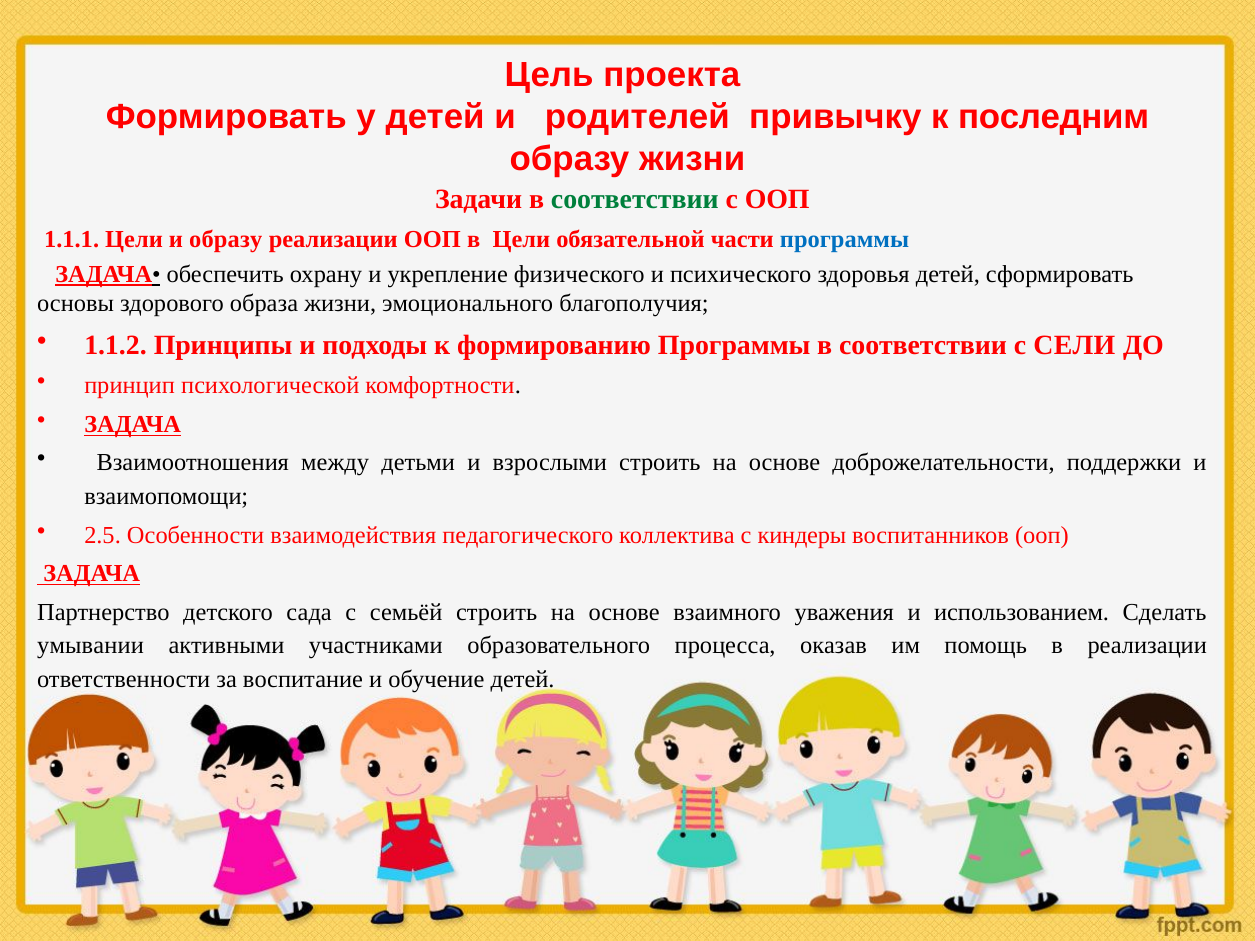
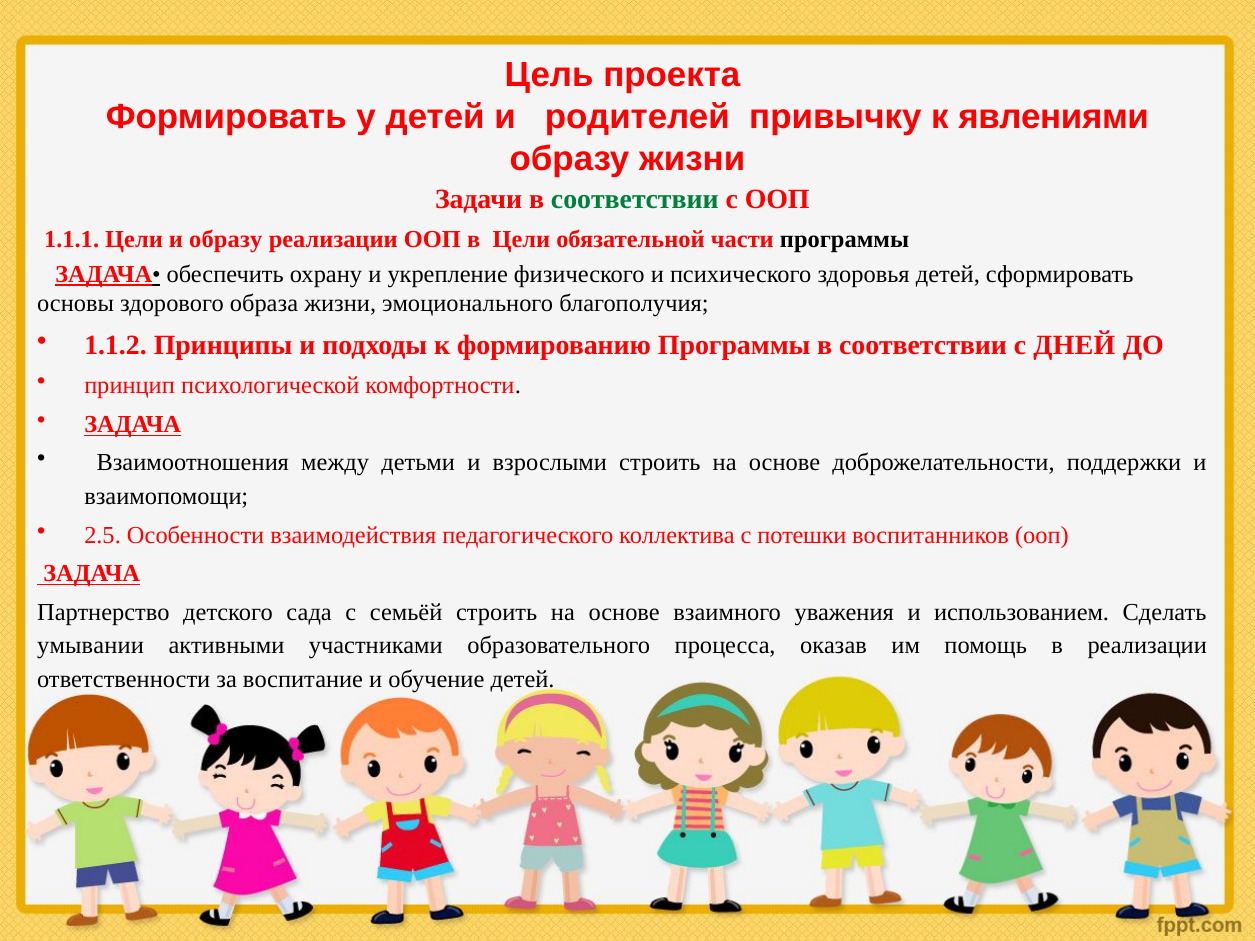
последним: последним -> явлениями
программы at (845, 239) colour: blue -> black
СЕЛИ: СЕЛИ -> ДНЕЙ
киндеры: киндеры -> потешки
